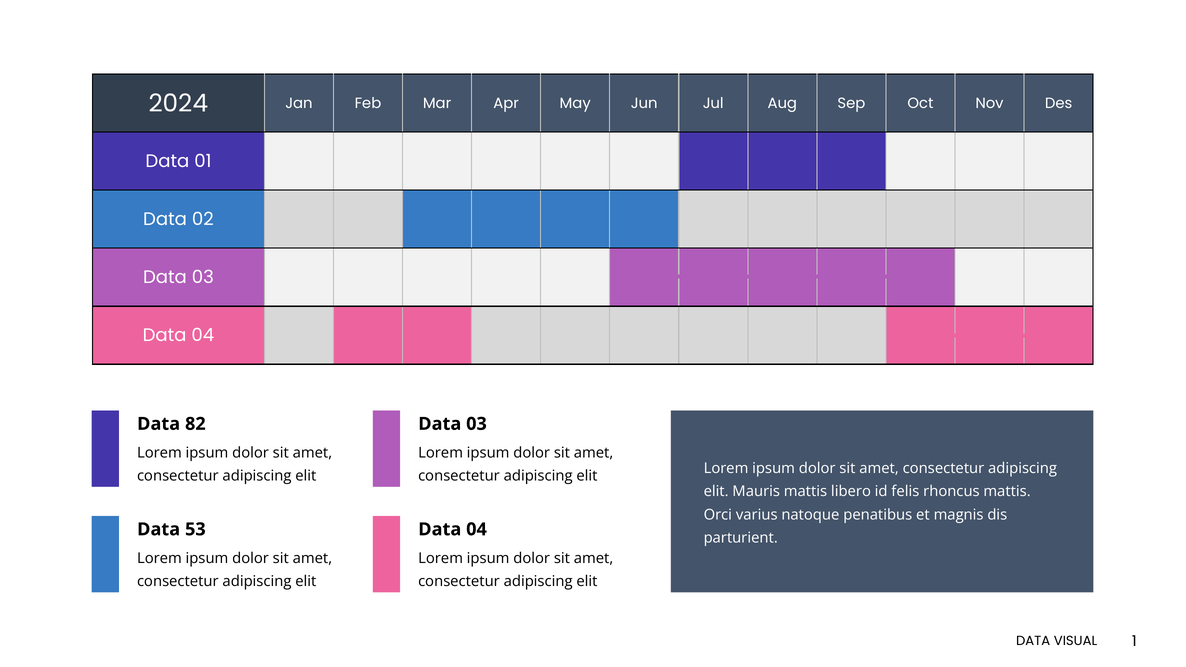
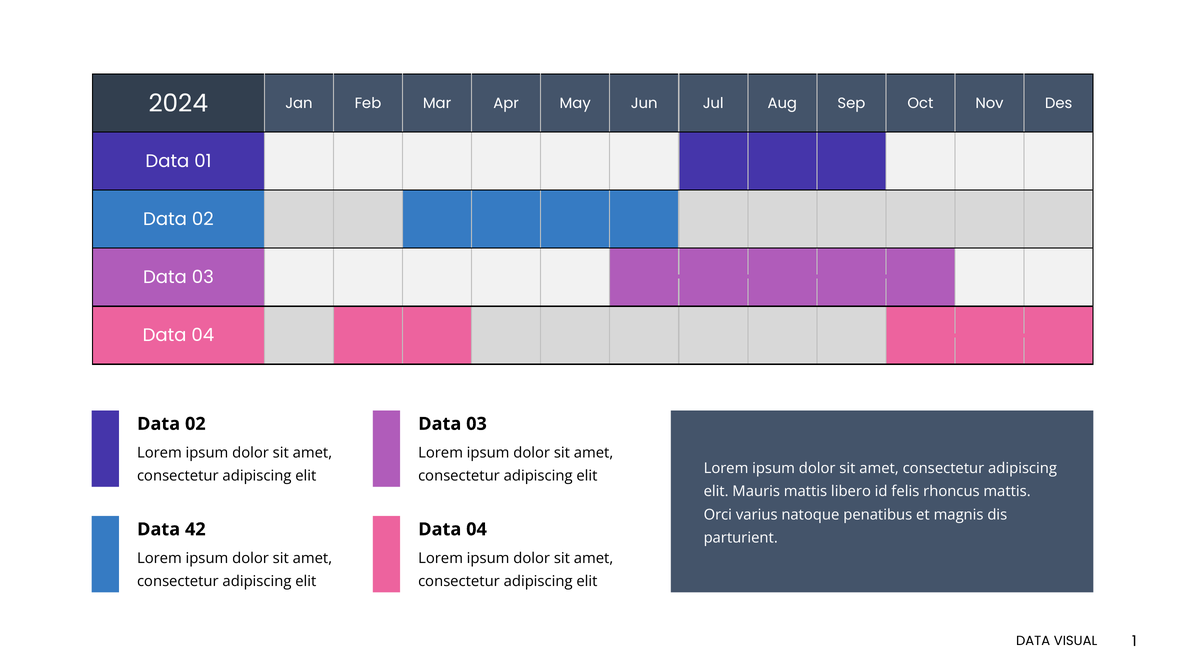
82 at (195, 424): 82 -> 02
53: 53 -> 42
